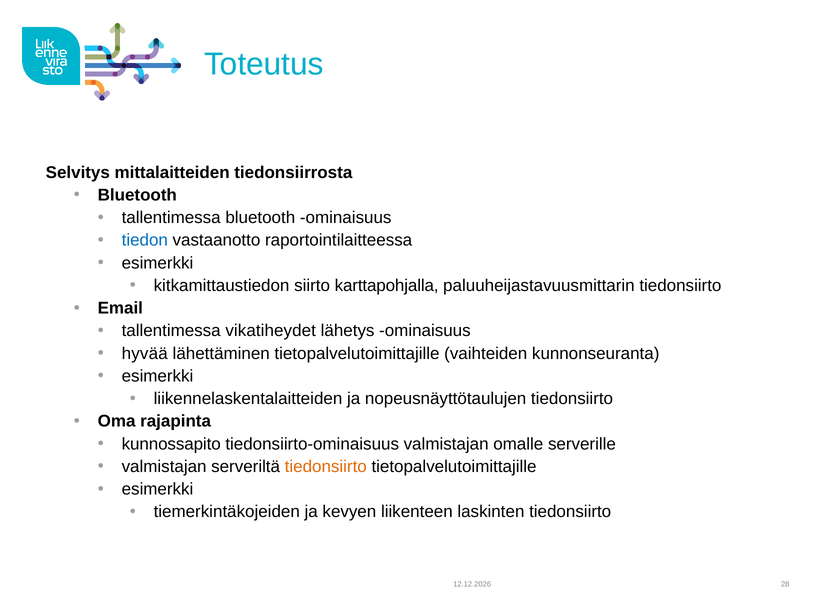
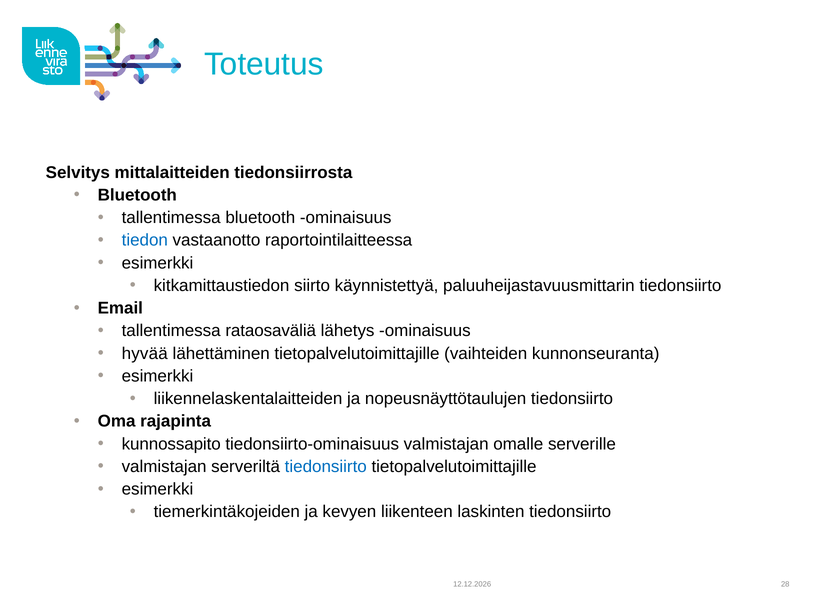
karttapohjalla: karttapohjalla -> käynnistettyä
vikatiheydet: vikatiheydet -> rataosaväliä
tiedonsiirto at (326, 467) colour: orange -> blue
